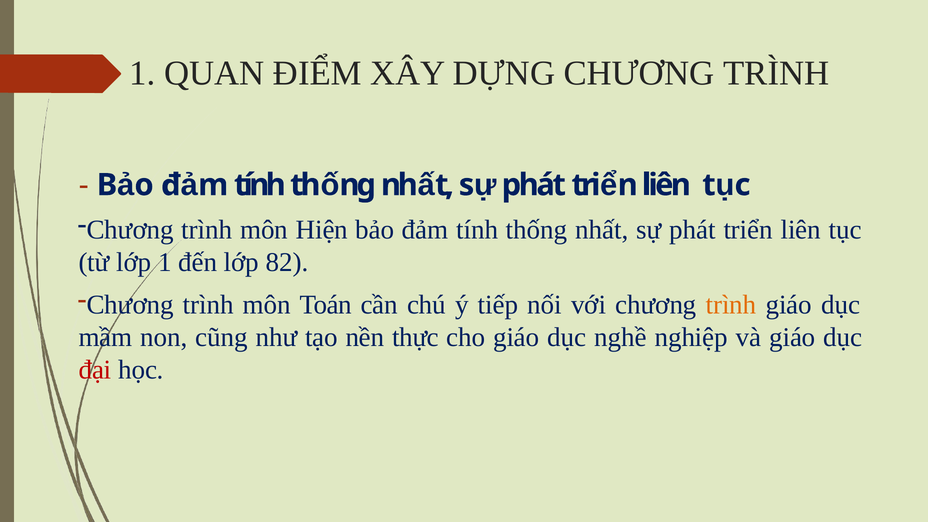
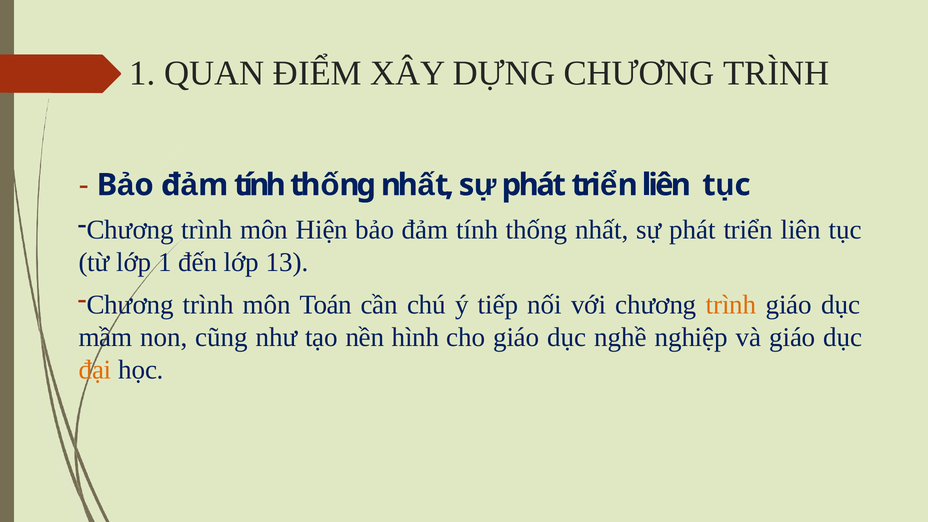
82: 82 -> 13
thực: thực -> hình
đại colour: red -> orange
